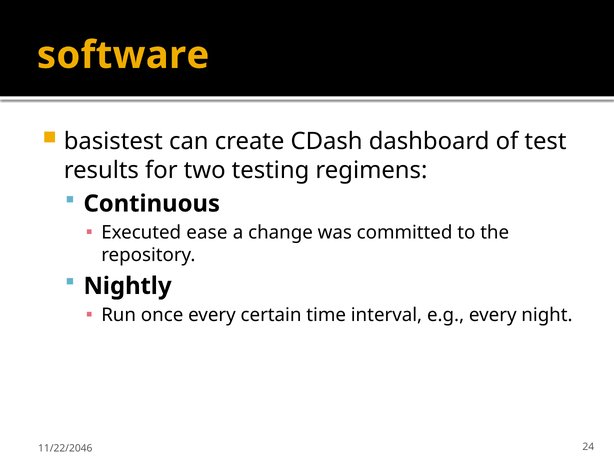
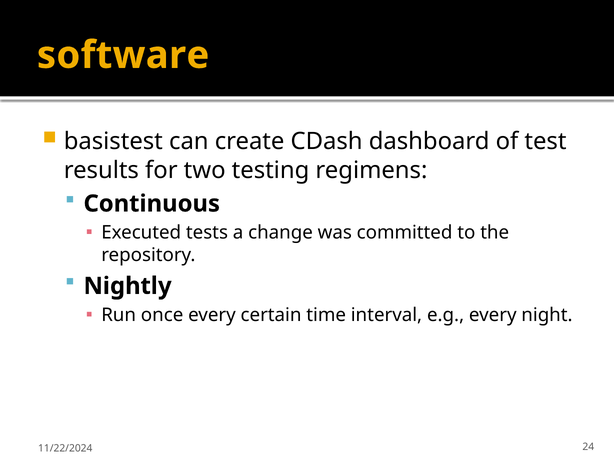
ease: ease -> tests
11/22/2046: 11/22/2046 -> 11/22/2024
